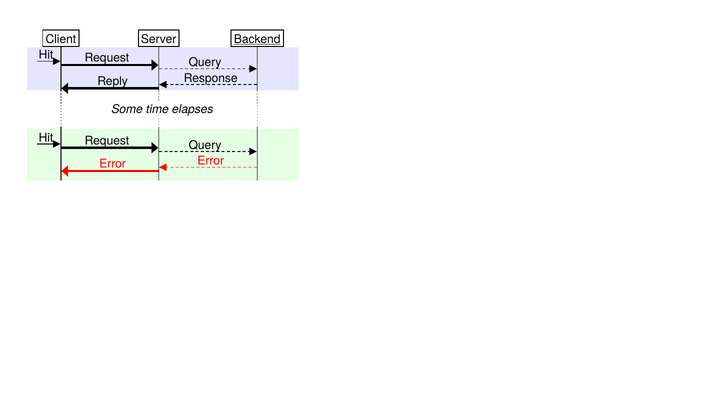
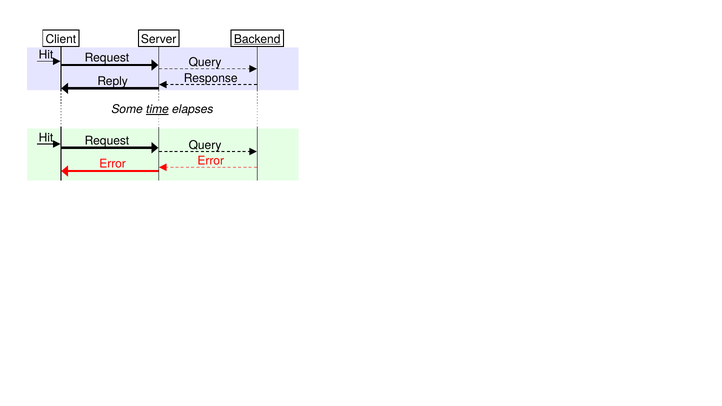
time underline: none -> present
